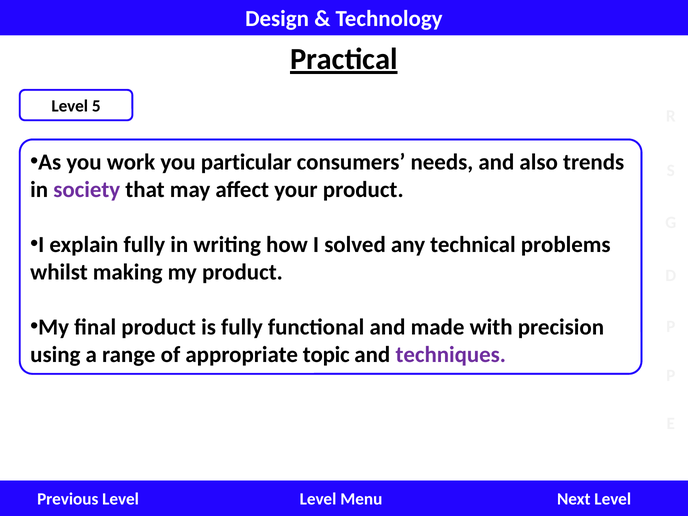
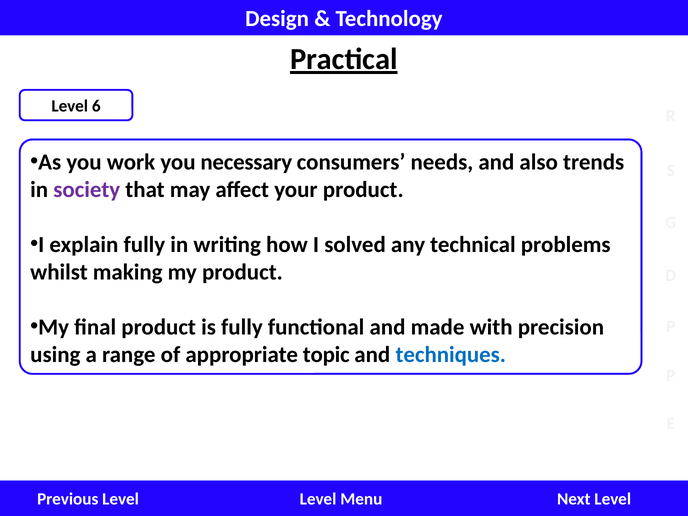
5: 5 -> 6
particular: particular -> necessary
techniques colour: purple -> blue
